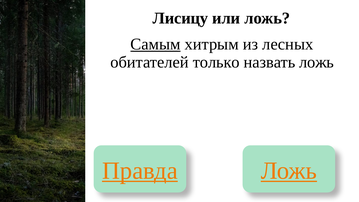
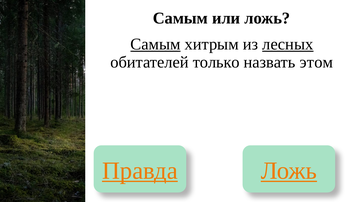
Лисицу at (180, 18): Лисицу -> Самым
лесных underline: none -> present
назвать ложь: ложь -> этом
